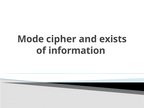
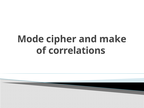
exists: exists -> make
information: information -> correlations
